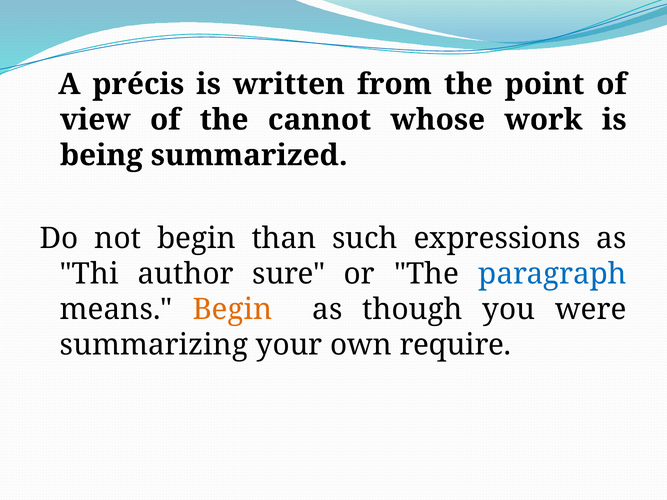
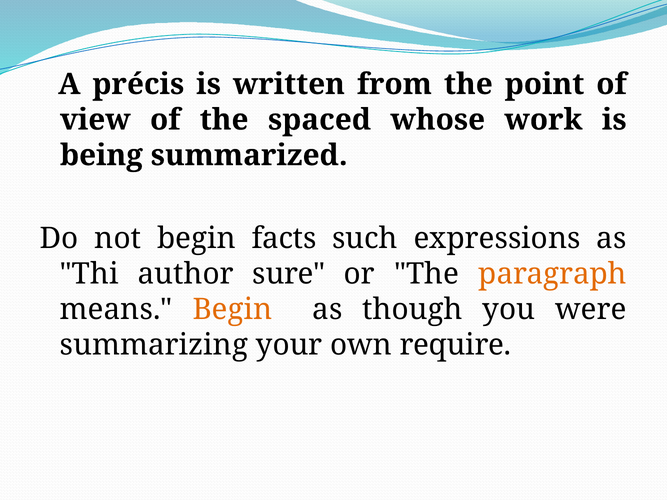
cannot: cannot -> spaced
than: than -> facts
paragraph colour: blue -> orange
